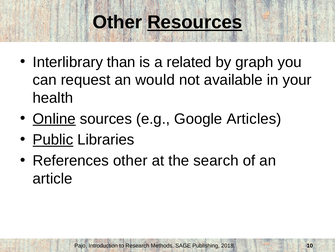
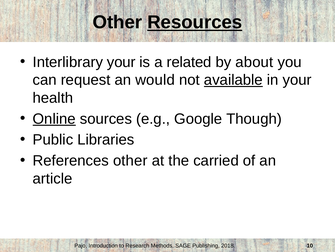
Interlibrary than: than -> your
graph: graph -> about
available underline: none -> present
Articles: Articles -> Though
Public underline: present -> none
search: search -> carried
